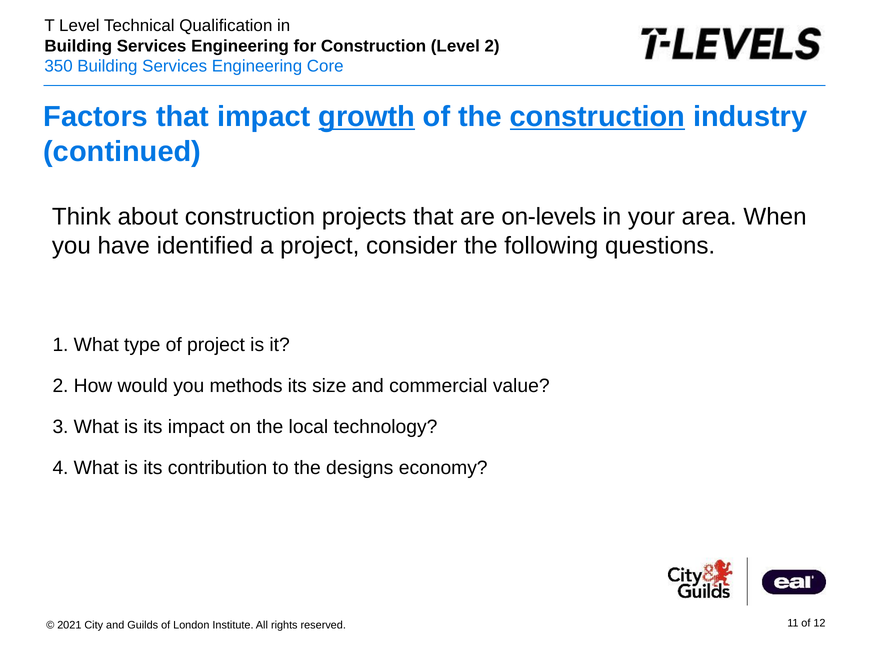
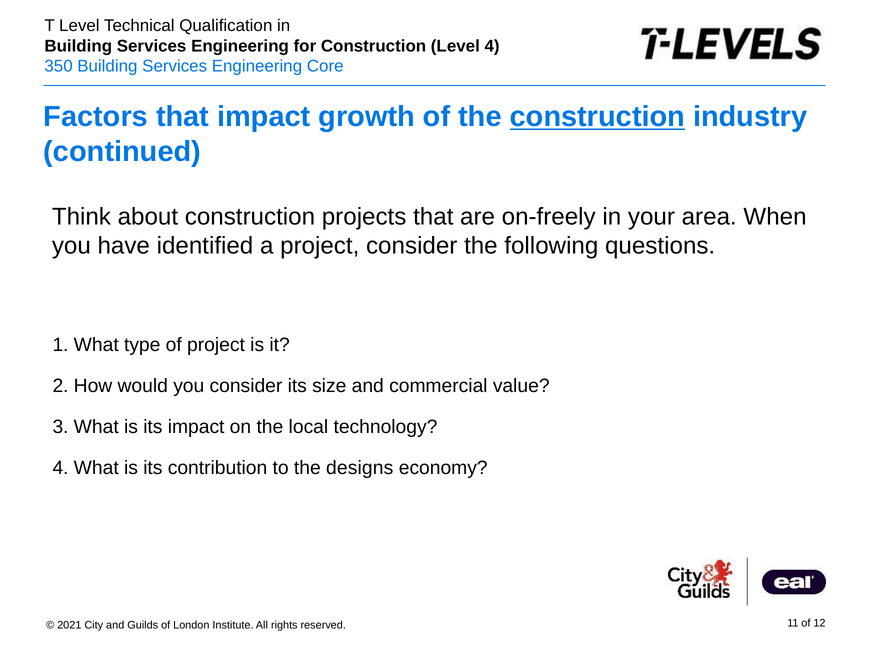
2 at (492, 46): 2 -> 4
growth underline: present -> none
on-levels: on-levels -> on-freely
you methods: methods -> consider
